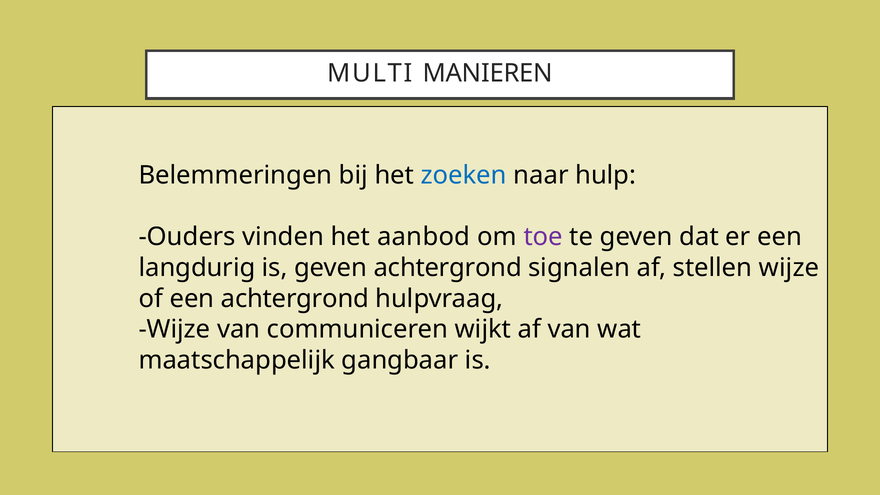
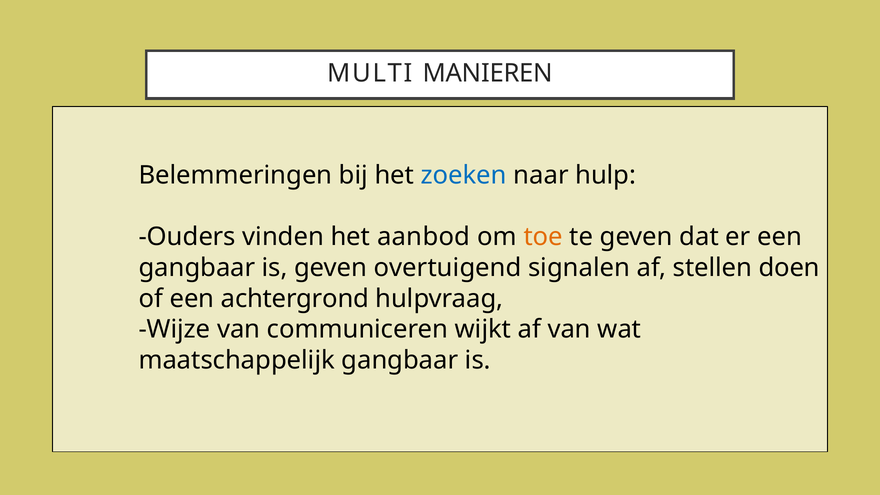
toe colour: purple -> orange
langdurig at (197, 268): langdurig -> gangbaar
geven achtergrond: achtergrond -> overtuigend
stellen wijze: wijze -> doen
